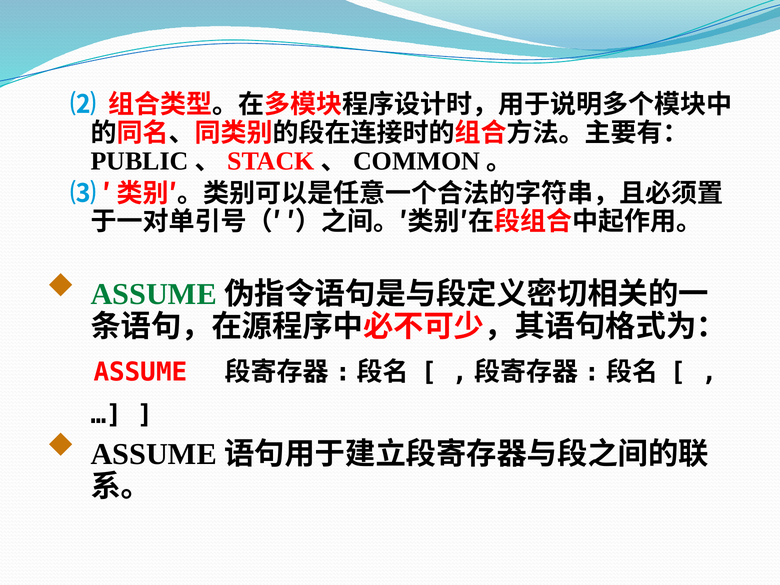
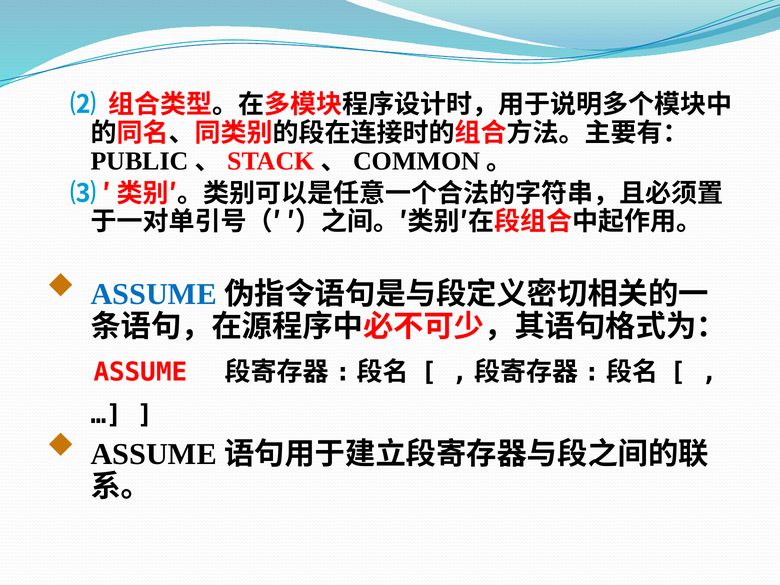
ASSUME at (154, 294) colour: green -> blue
